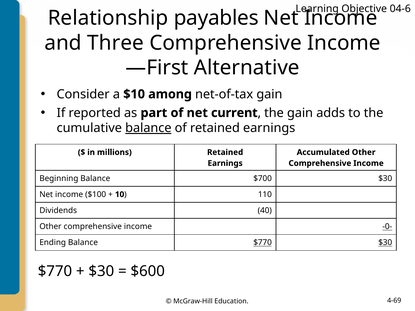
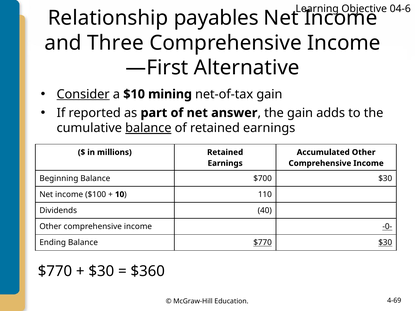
Consider underline: none -> present
among: among -> mining
current: current -> answer
$600: $600 -> $360
